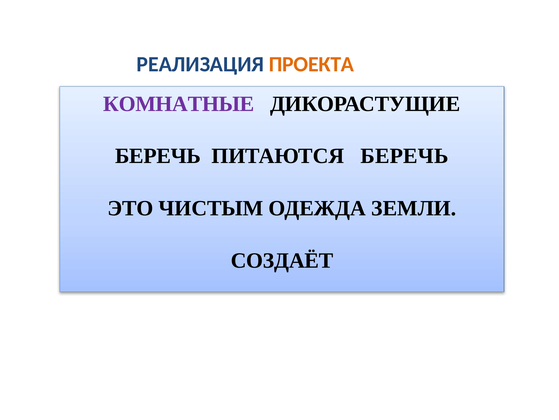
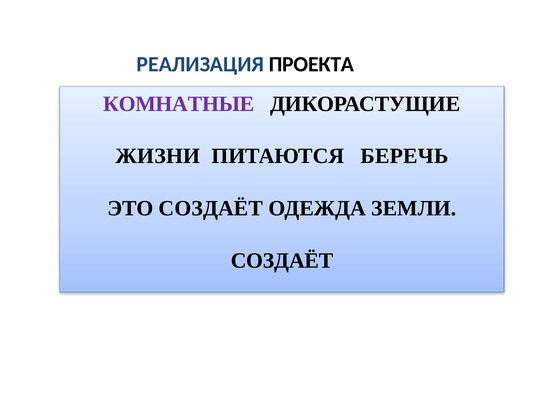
ПРОЕКТА colour: orange -> black
БЕРЕЧЬ at (158, 156): БЕРЕЧЬ -> ЖИЗНИ
ЭТО ЧИСТЫМ: ЧИСТЫМ -> СОЗДАЁТ
